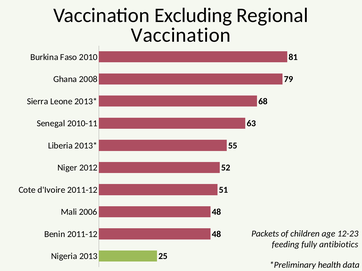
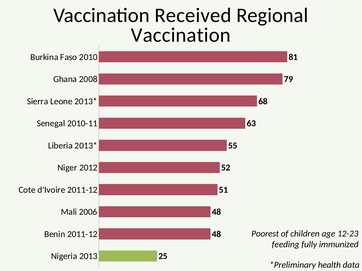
Excluding: Excluding -> Received
Packets: Packets -> Poorest
antibiotics: antibiotics -> immunized
